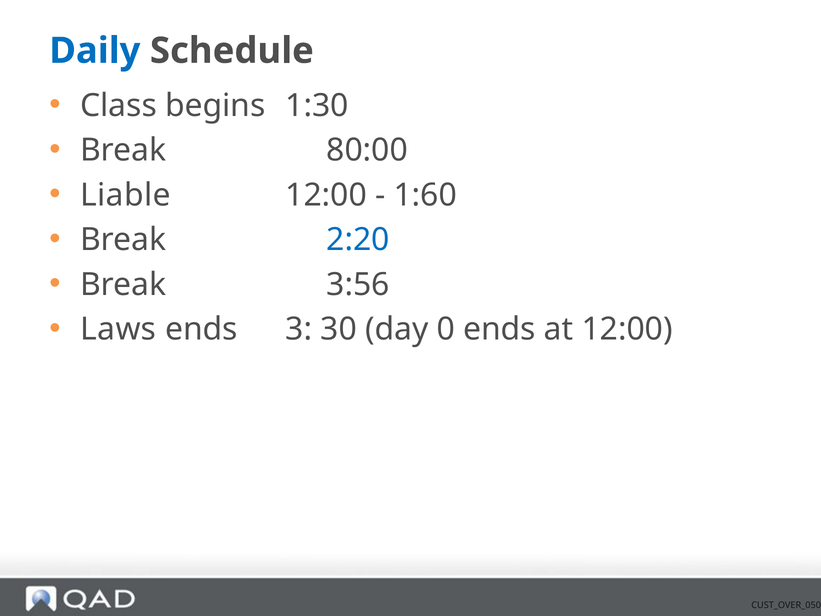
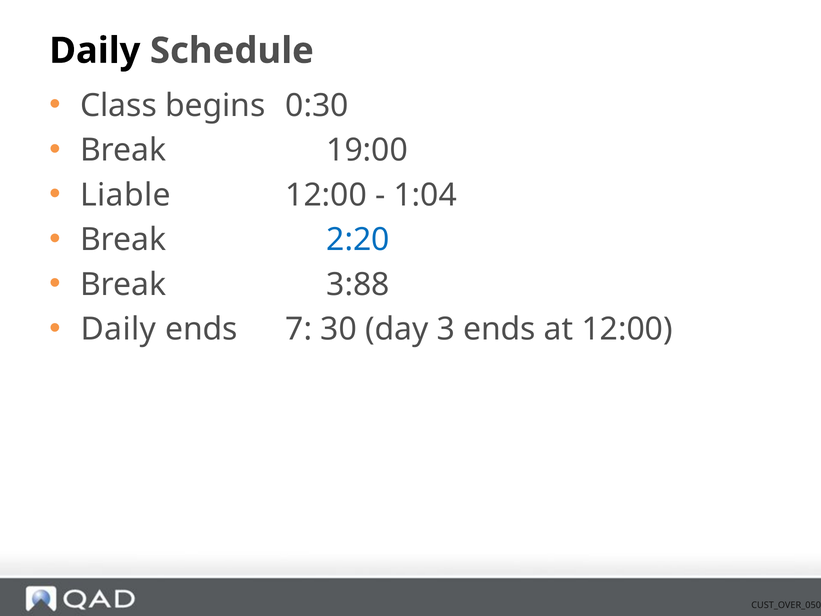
Daily at (95, 51) colour: blue -> black
1:30: 1:30 -> 0:30
80:00: 80:00 -> 19:00
1:60: 1:60 -> 1:04
3:56: 3:56 -> 3:88
Laws at (118, 329): Laws -> Daily
3: 3 -> 7
0: 0 -> 3
